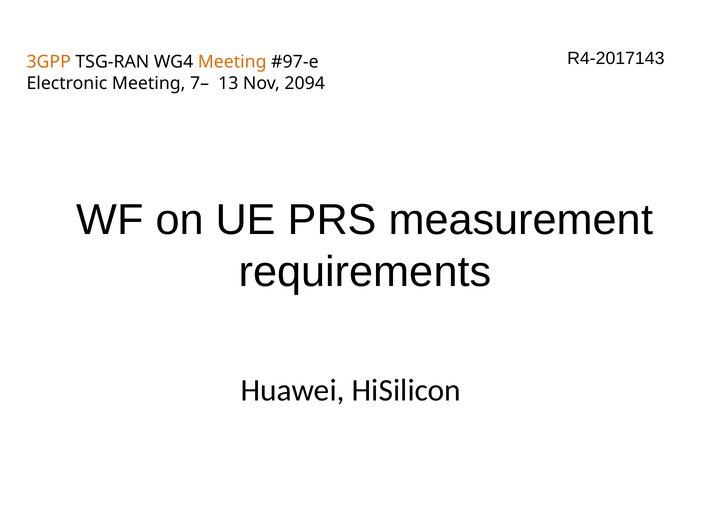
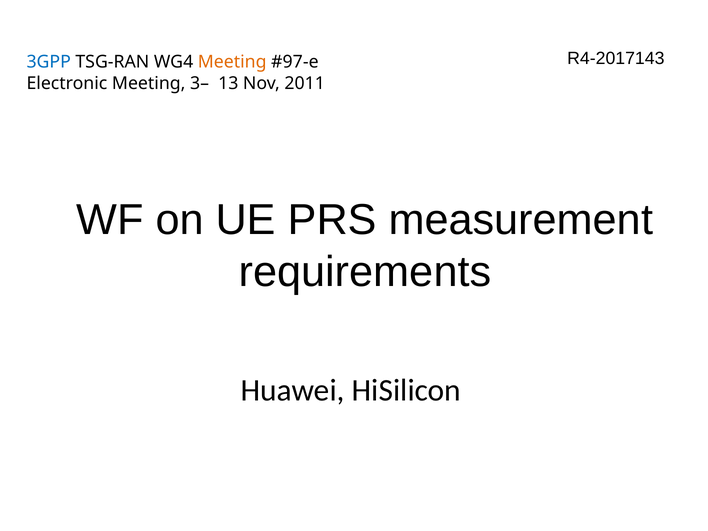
3GPP colour: orange -> blue
7–: 7– -> 3–
2094: 2094 -> 2011
